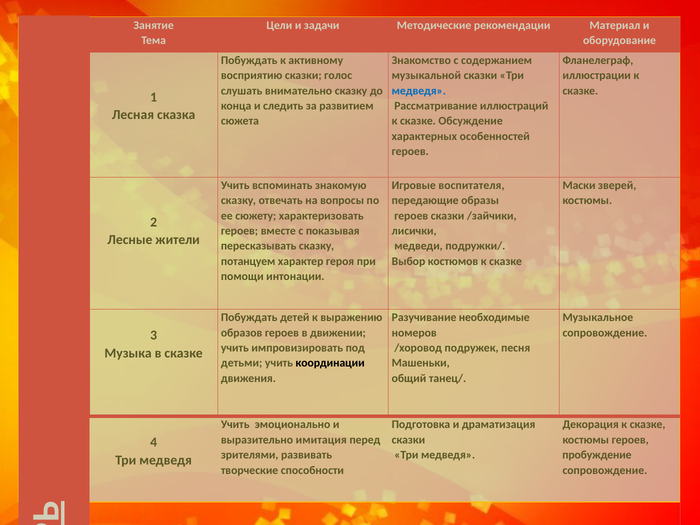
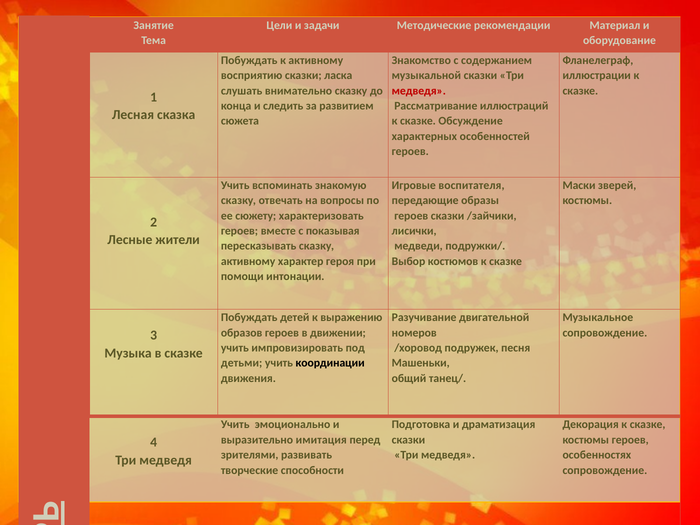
голос: голос -> ласка
медведя at (419, 91) colour: blue -> red
потанцуем at (248, 261): потанцуем -> активному
необходимые: необходимые -> двигательной
пробуждение: пробуждение -> особенностях
